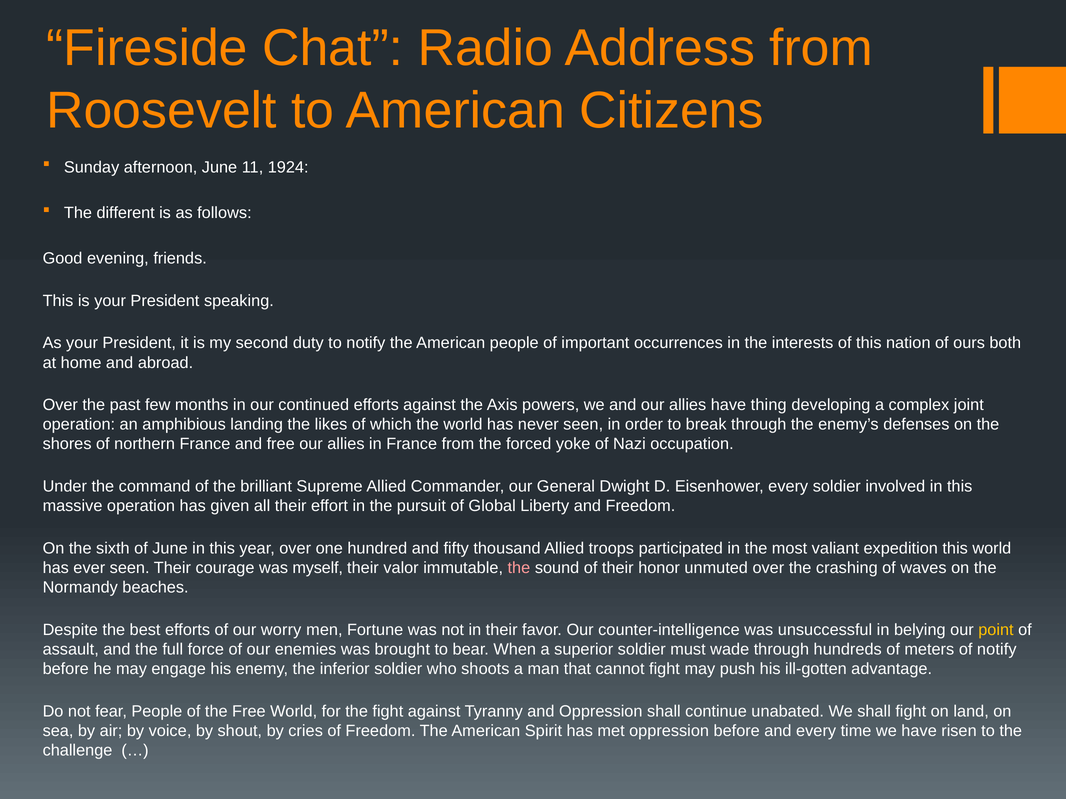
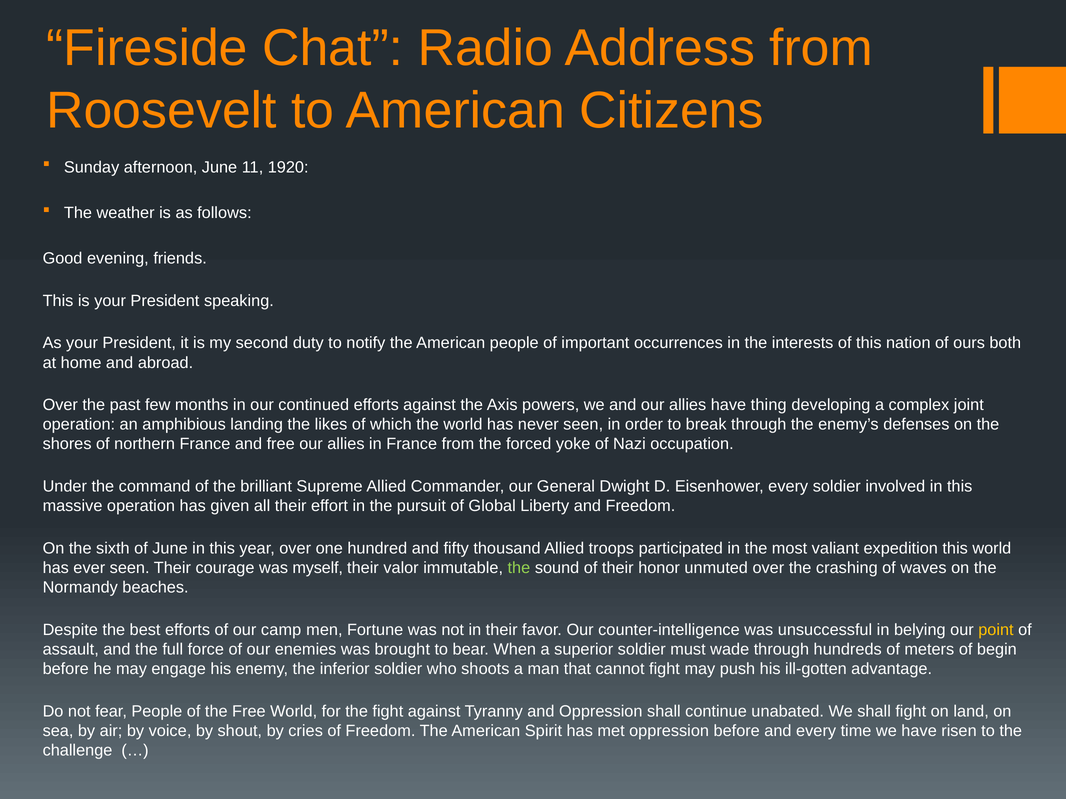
1924: 1924 -> 1920
different: different -> weather
the at (519, 568) colour: pink -> light green
worry: worry -> camp
of notify: notify -> begin
